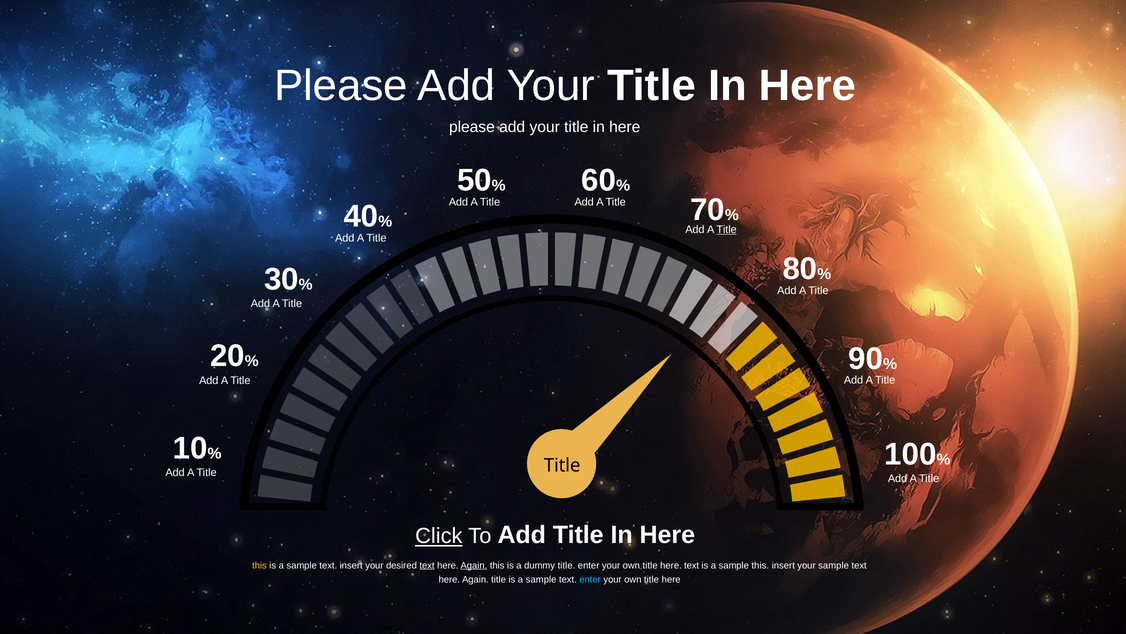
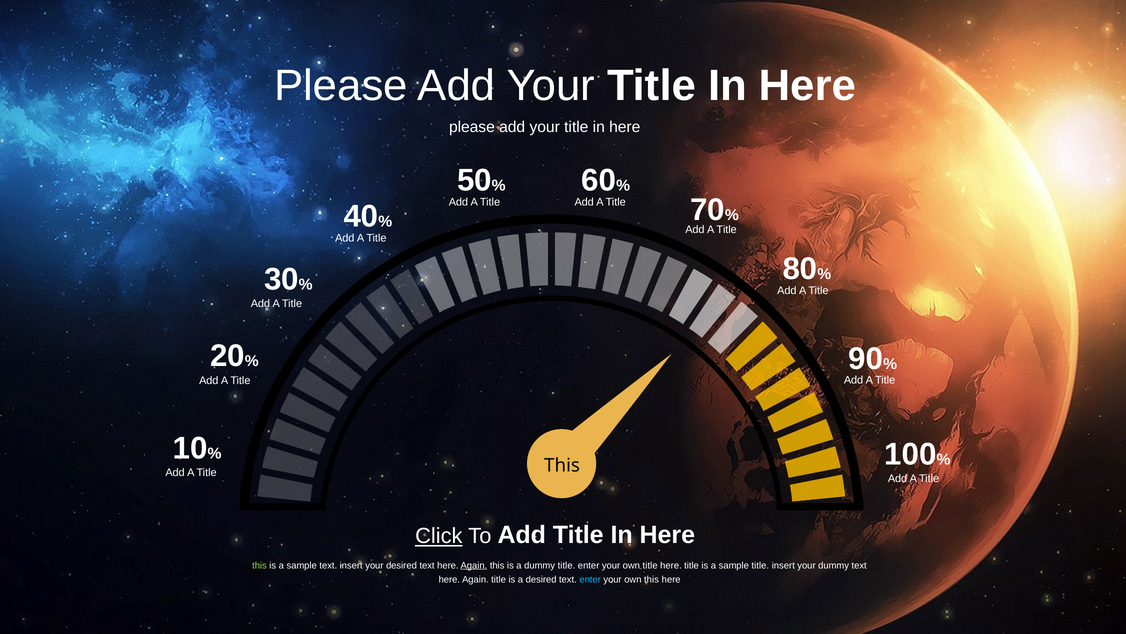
Title at (727, 229) underline: present -> none
Title at (562, 465): Title -> This
this at (259, 565) colour: yellow -> light green
text at (427, 565) underline: present -> none
here text: text -> title
sample this: this -> title
your sample: sample -> dummy
sample at (541, 579): sample -> desired
title at (651, 579): title -> this
